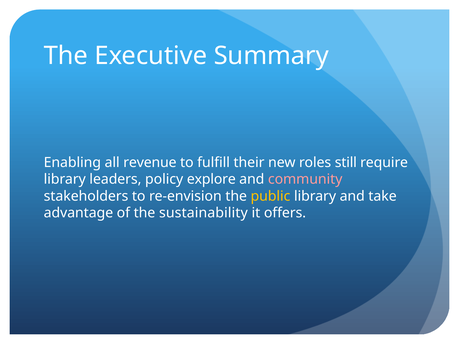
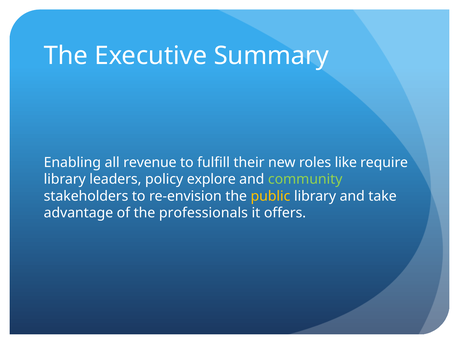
still: still -> like
community colour: pink -> light green
sustainability: sustainability -> professionals
